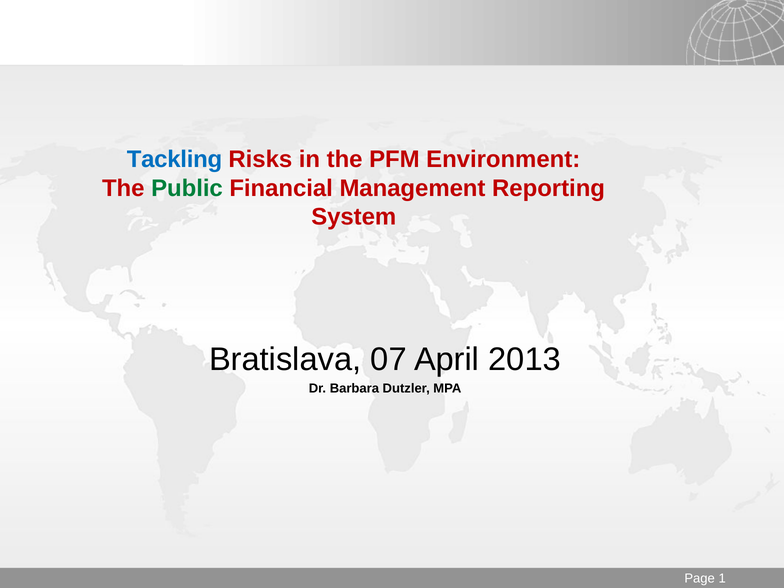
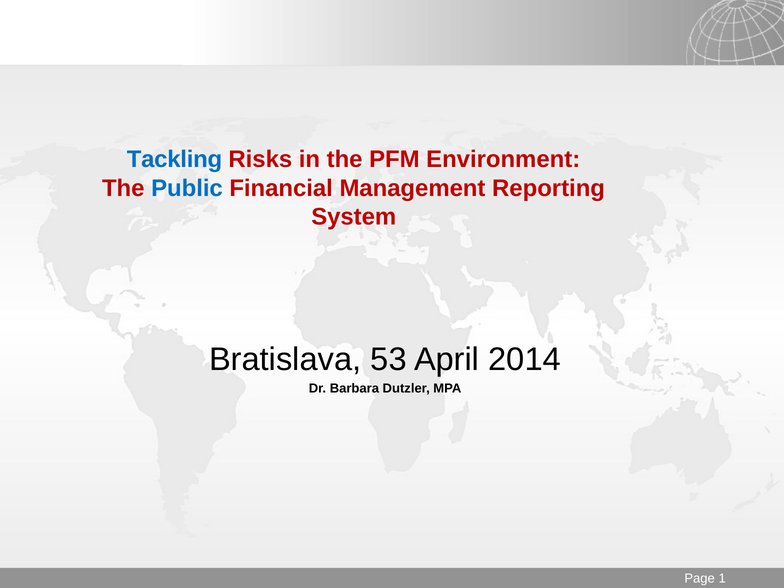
Public colour: green -> blue
07: 07 -> 53
2013: 2013 -> 2014
